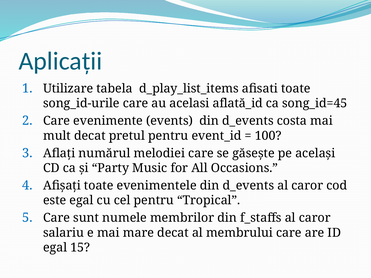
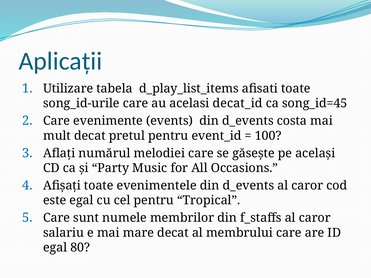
aflată_id: aflată_id -> decat_id
15: 15 -> 80
